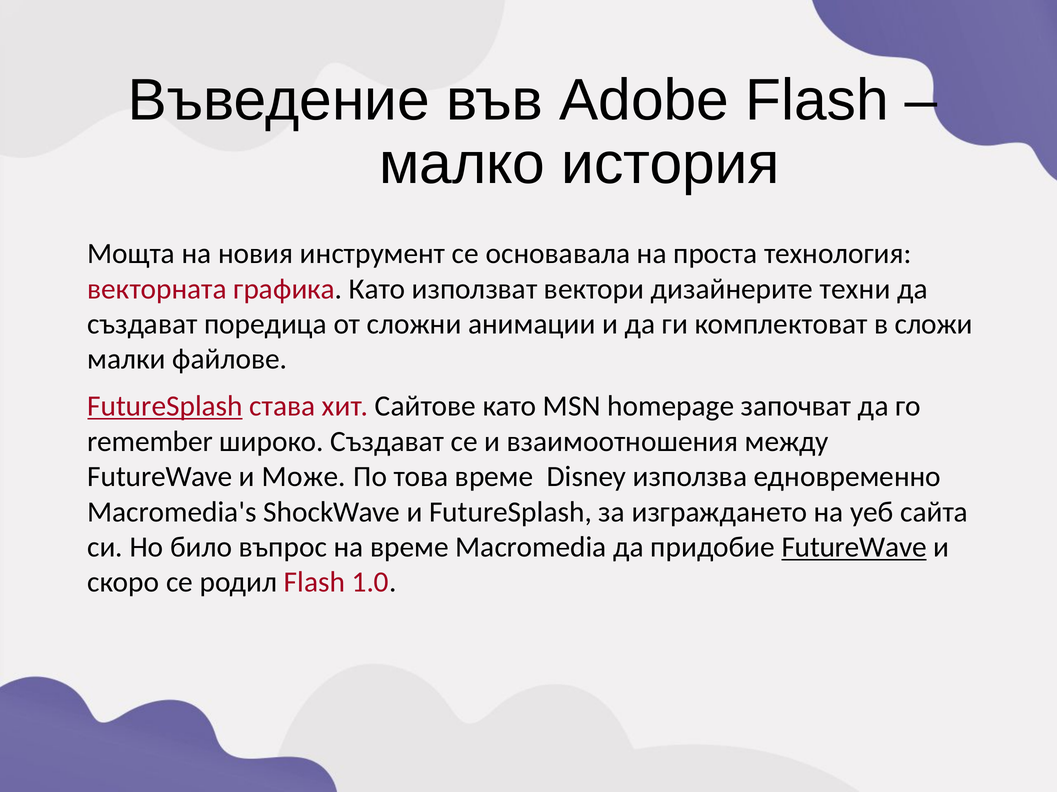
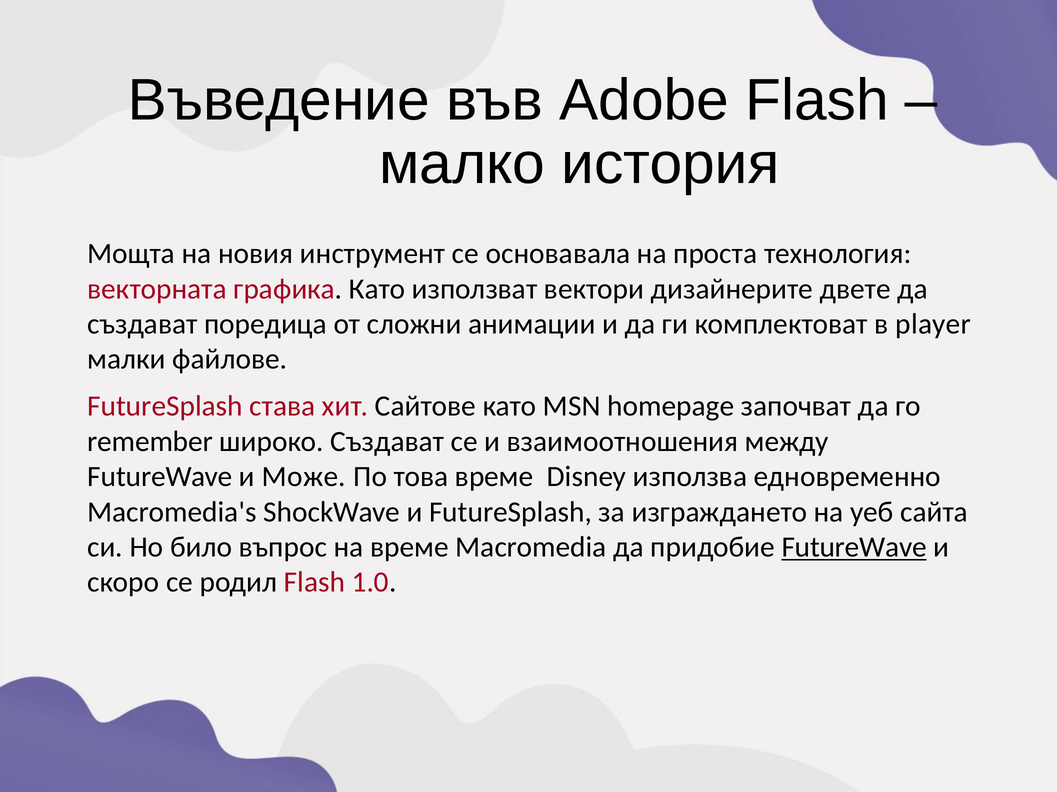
техни: техни -> двете
сложи: сложи -> рlayer
FutureSplash at (165, 407) underline: present -> none
